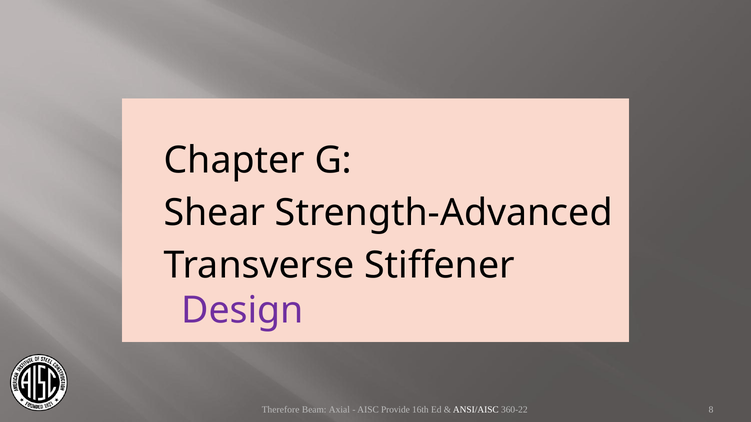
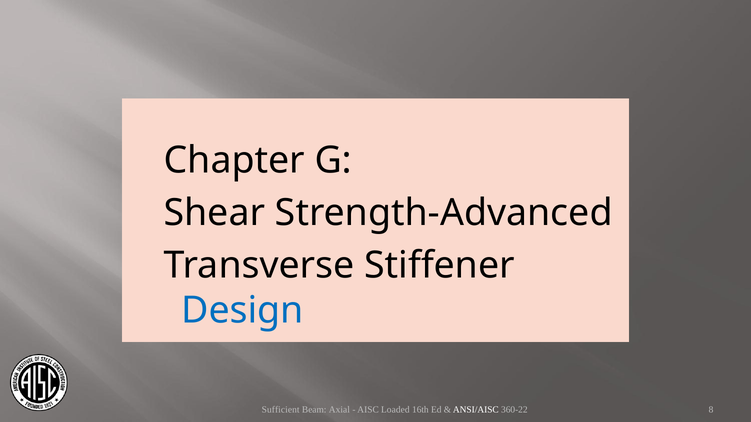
Design colour: purple -> blue
Therefore: Therefore -> Sufficient
Provide: Provide -> Loaded
